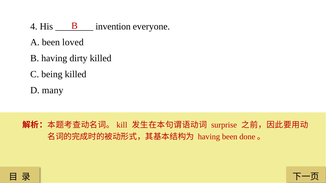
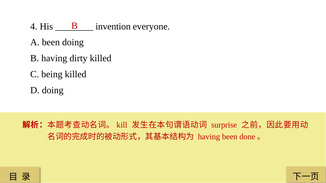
been loved: loved -> doing
D many: many -> doing
